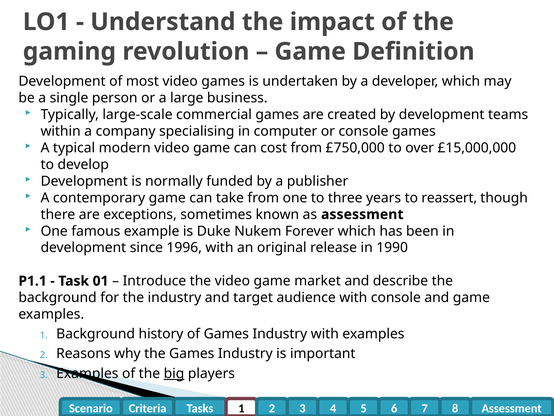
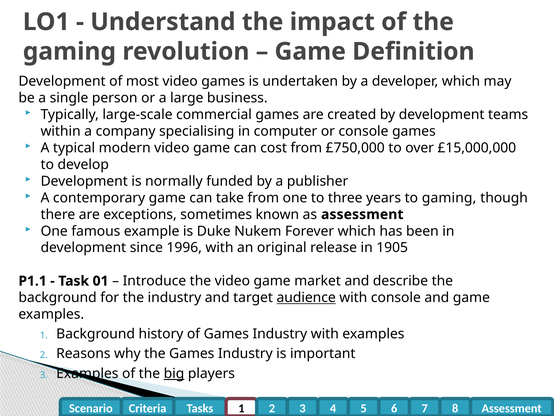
to reassert: reassert -> gaming
1990: 1990 -> 1905
audience underline: none -> present
